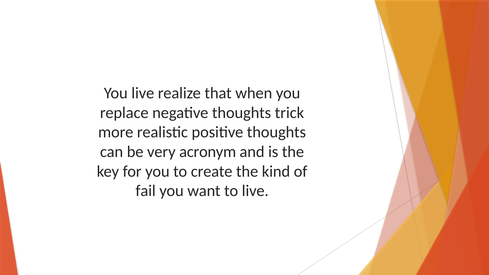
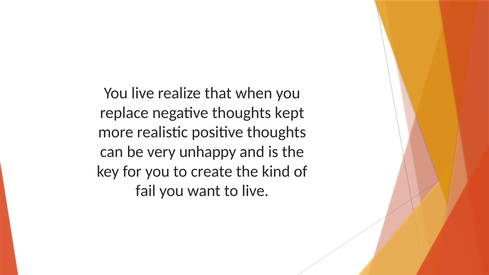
trick: trick -> kept
acronym: acronym -> unhappy
